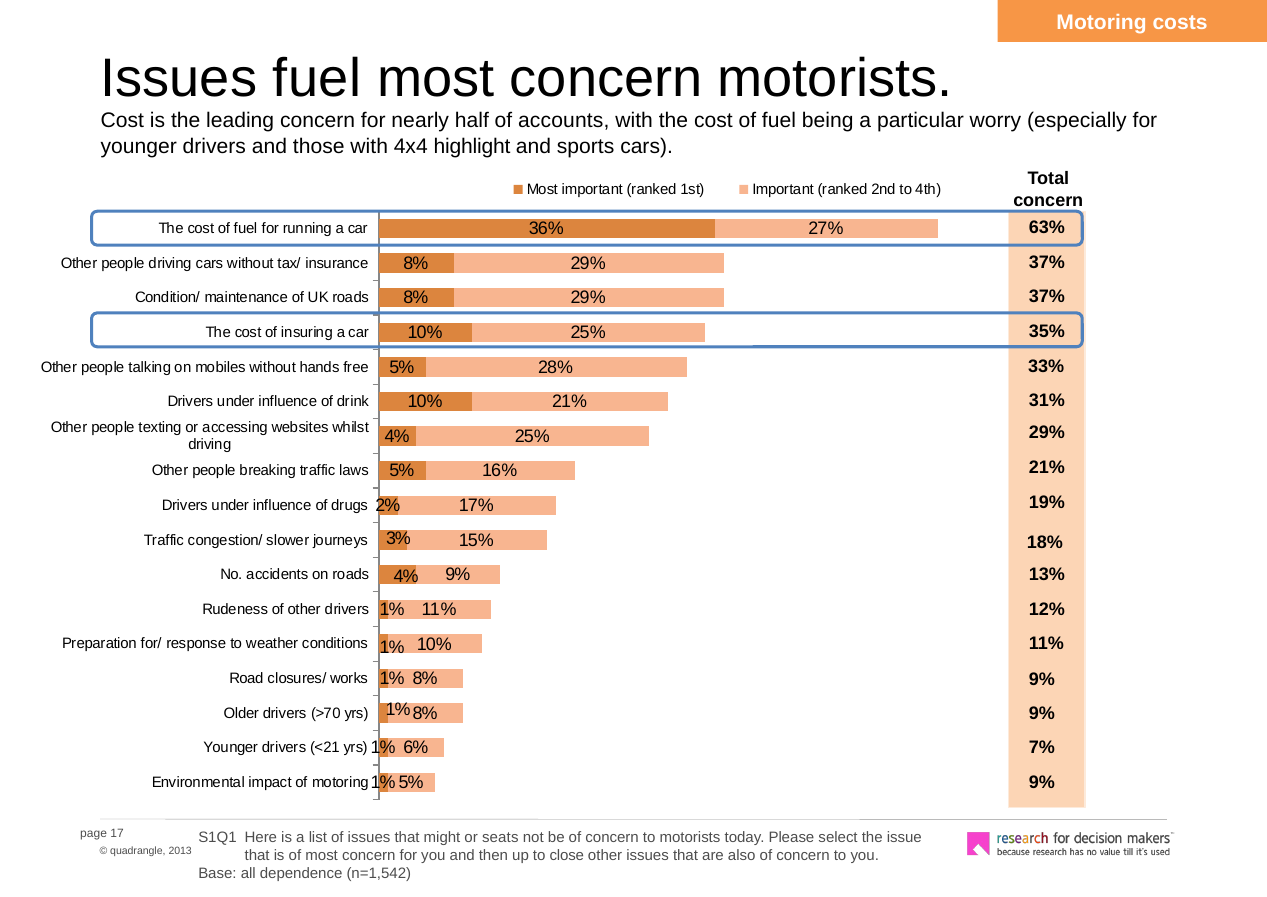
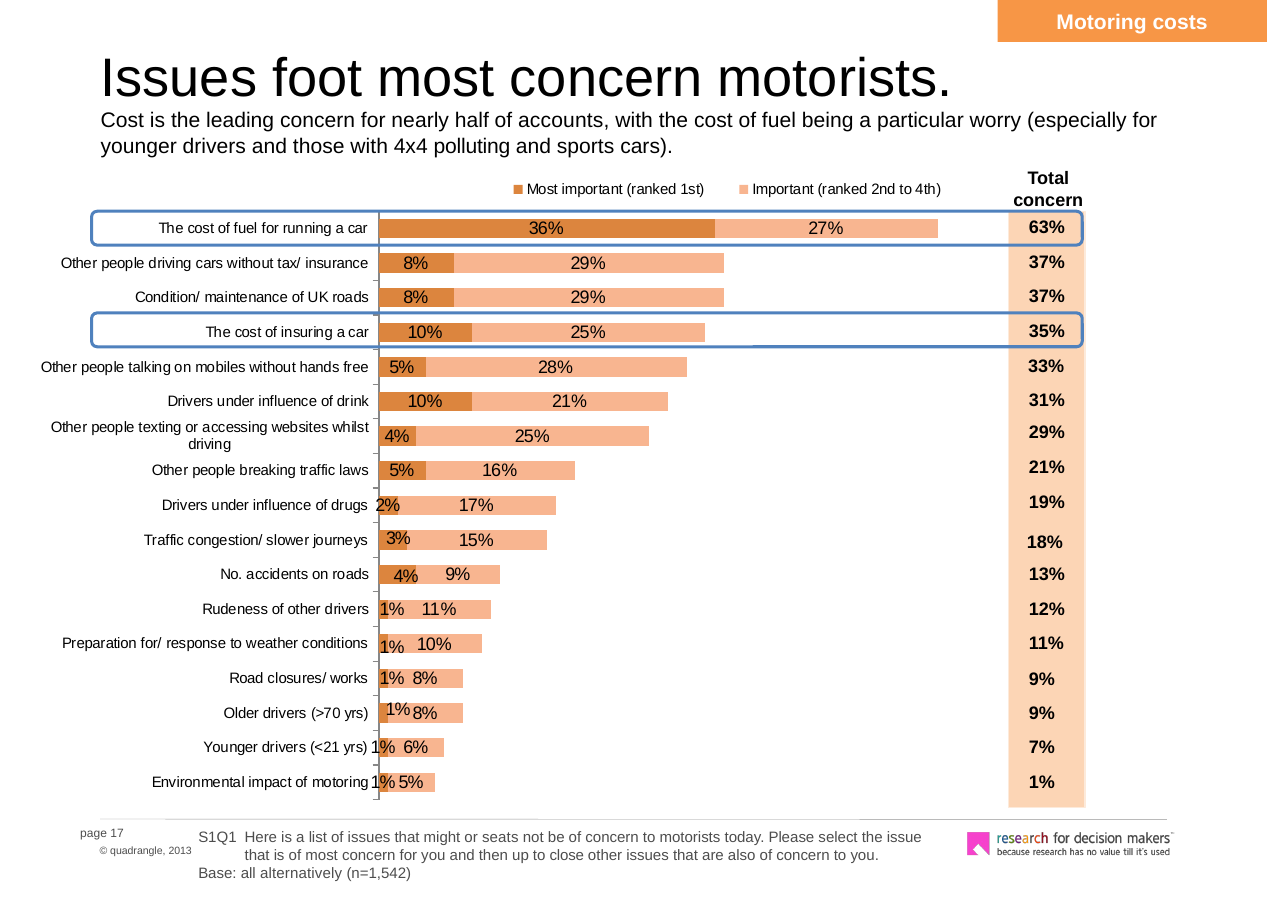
Issues fuel: fuel -> foot
highlight: highlight -> polluting
9% at (1042, 782): 9% -> 1%
dependence: dependence -> alternatively
